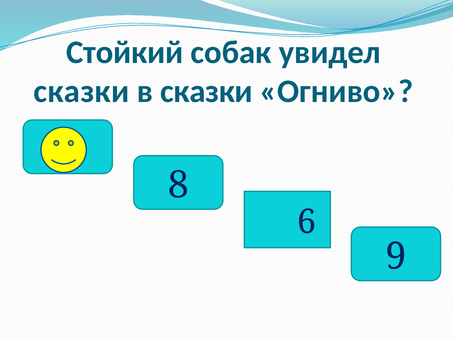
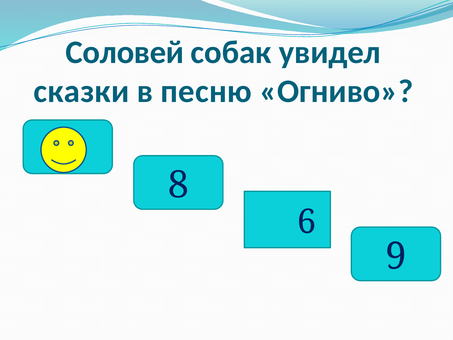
Стойкий: Стойкий -> Соловей
в сказки: сказки -> песню
